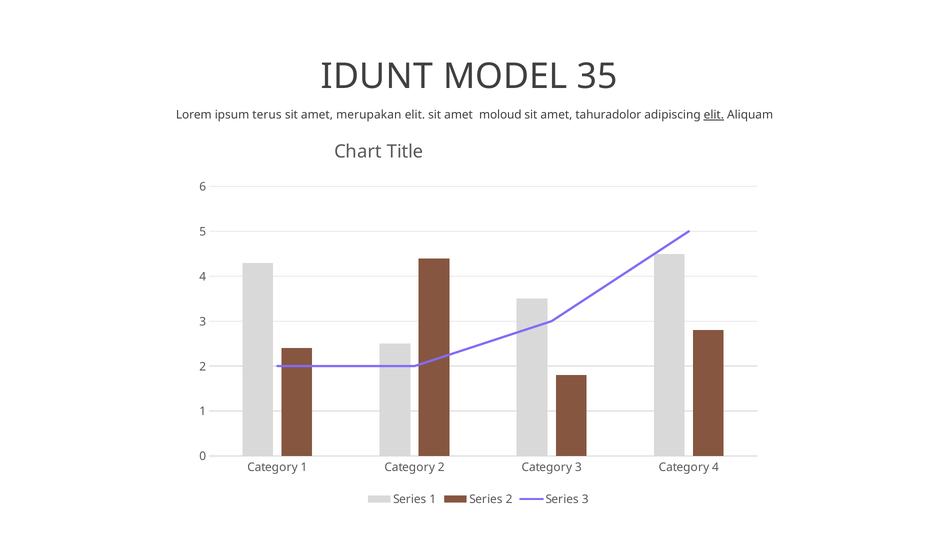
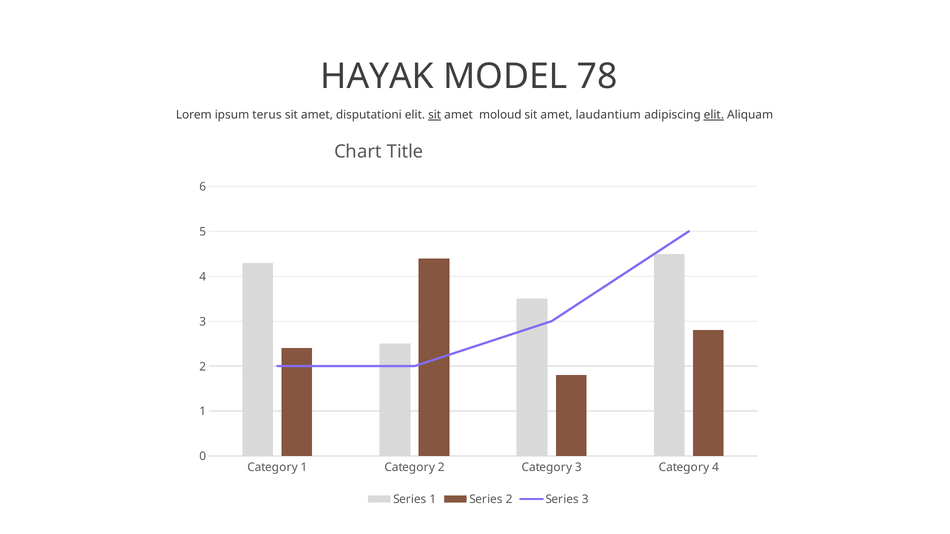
IDUNT: IDUNT -> HAYAK
35: 35 -> 78
merupakan: merupakan -> disputationi
sit at (435, 115) underline: none -> present
tahuradolor: tahuradolor -> laudantium
